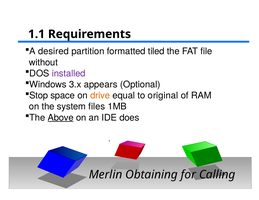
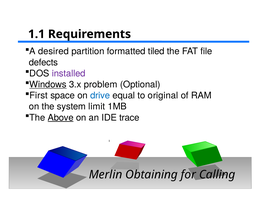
without: without -> defects
Windows underline: none -> present
appears: appears -> problem
Stop: Stop -> First
drive colour: orange -> blue
files: files -> limit
does: does -> trace
